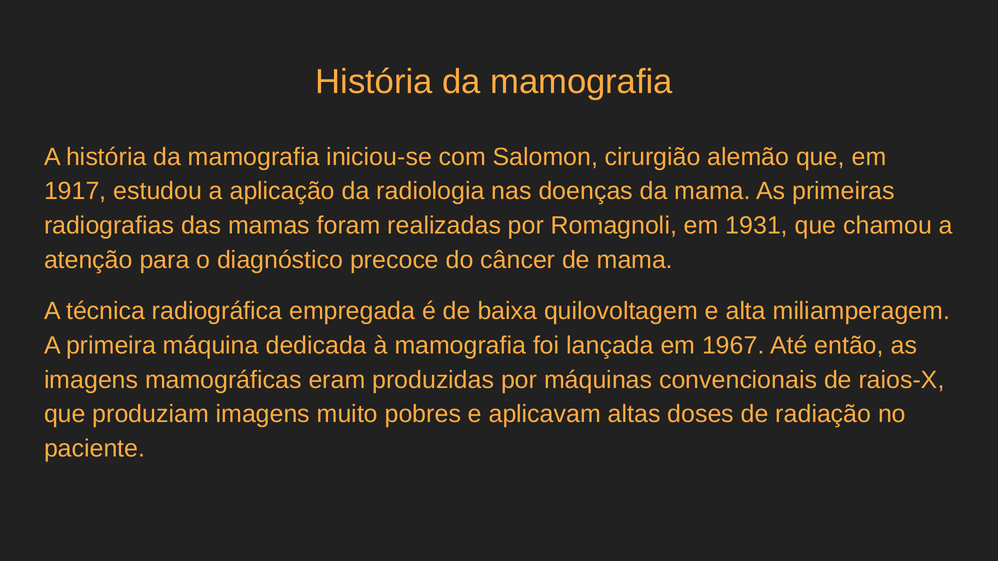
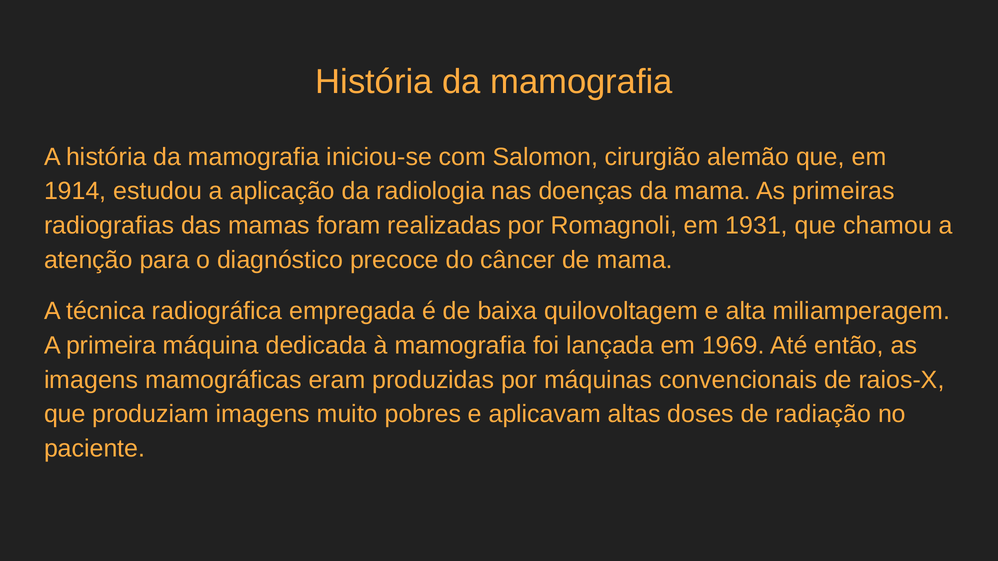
1917: 1917 -> 1914
1967: 1967 -> 1969
